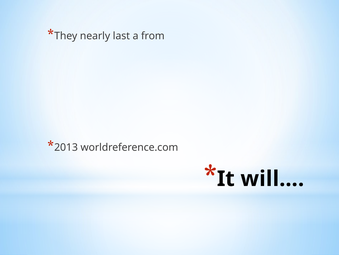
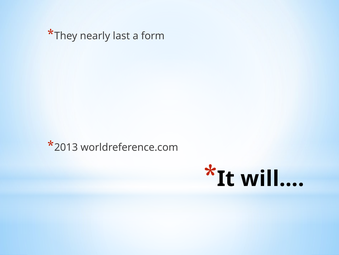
from: from -> form
